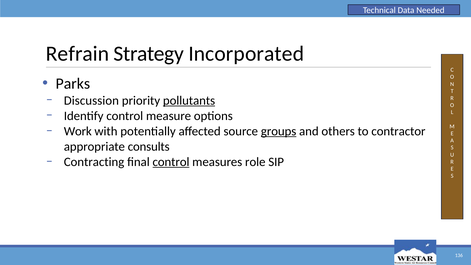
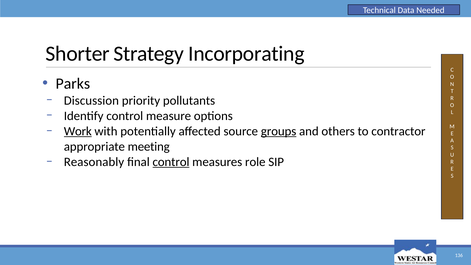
Refrain: Refrain -> Shorter
Incorporated: Incorporated -> Incorporating
pollutants underline: present -> none
Work underline: none -> present
consults: consults -> meeting
Contracting: Contracting -> Reasonably
